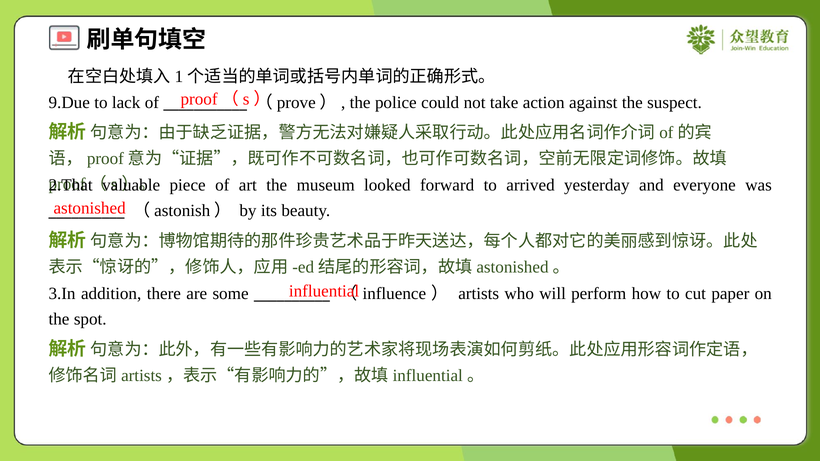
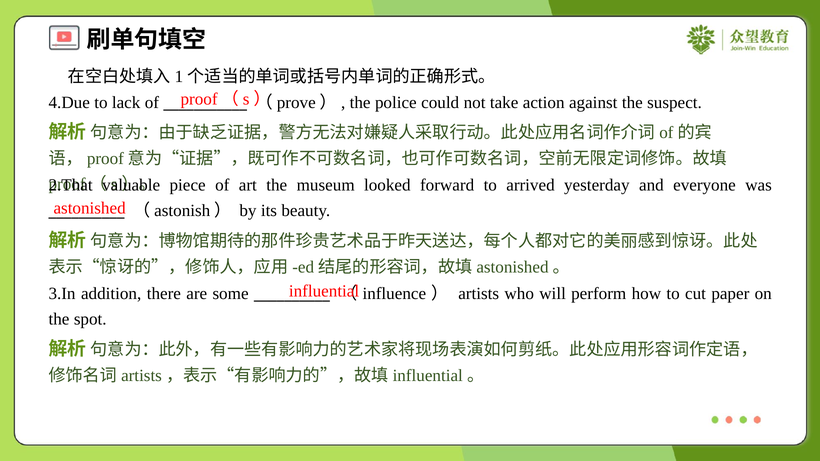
9.Due: 9.Due -> 4.Due
